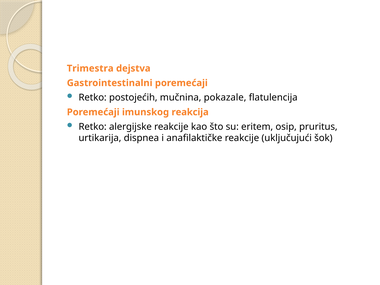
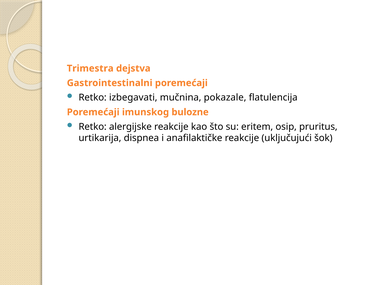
postojećih: postojećih -> izbegavati
reakcija: reakcija -> bulozne
